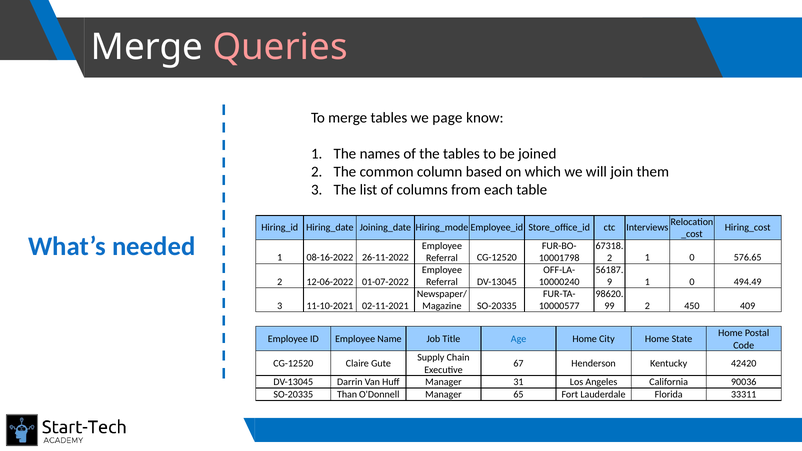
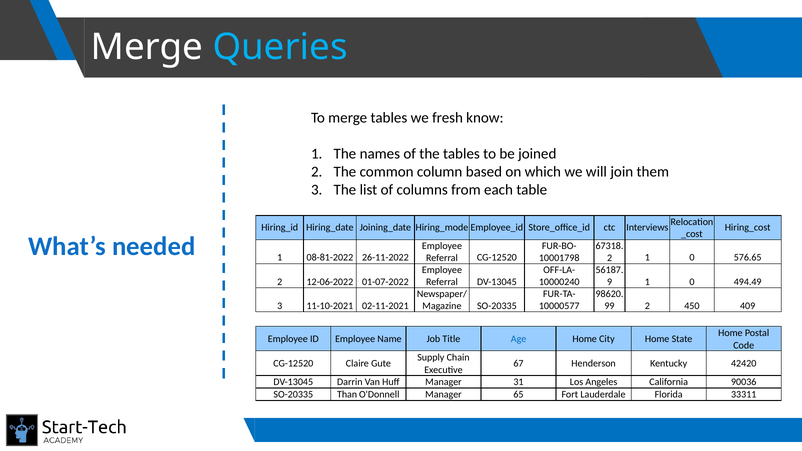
Queries colour: pink -> light blue
page: page -> fresh
08-16-2022: 08-16-2022 -> 08-81-2022
